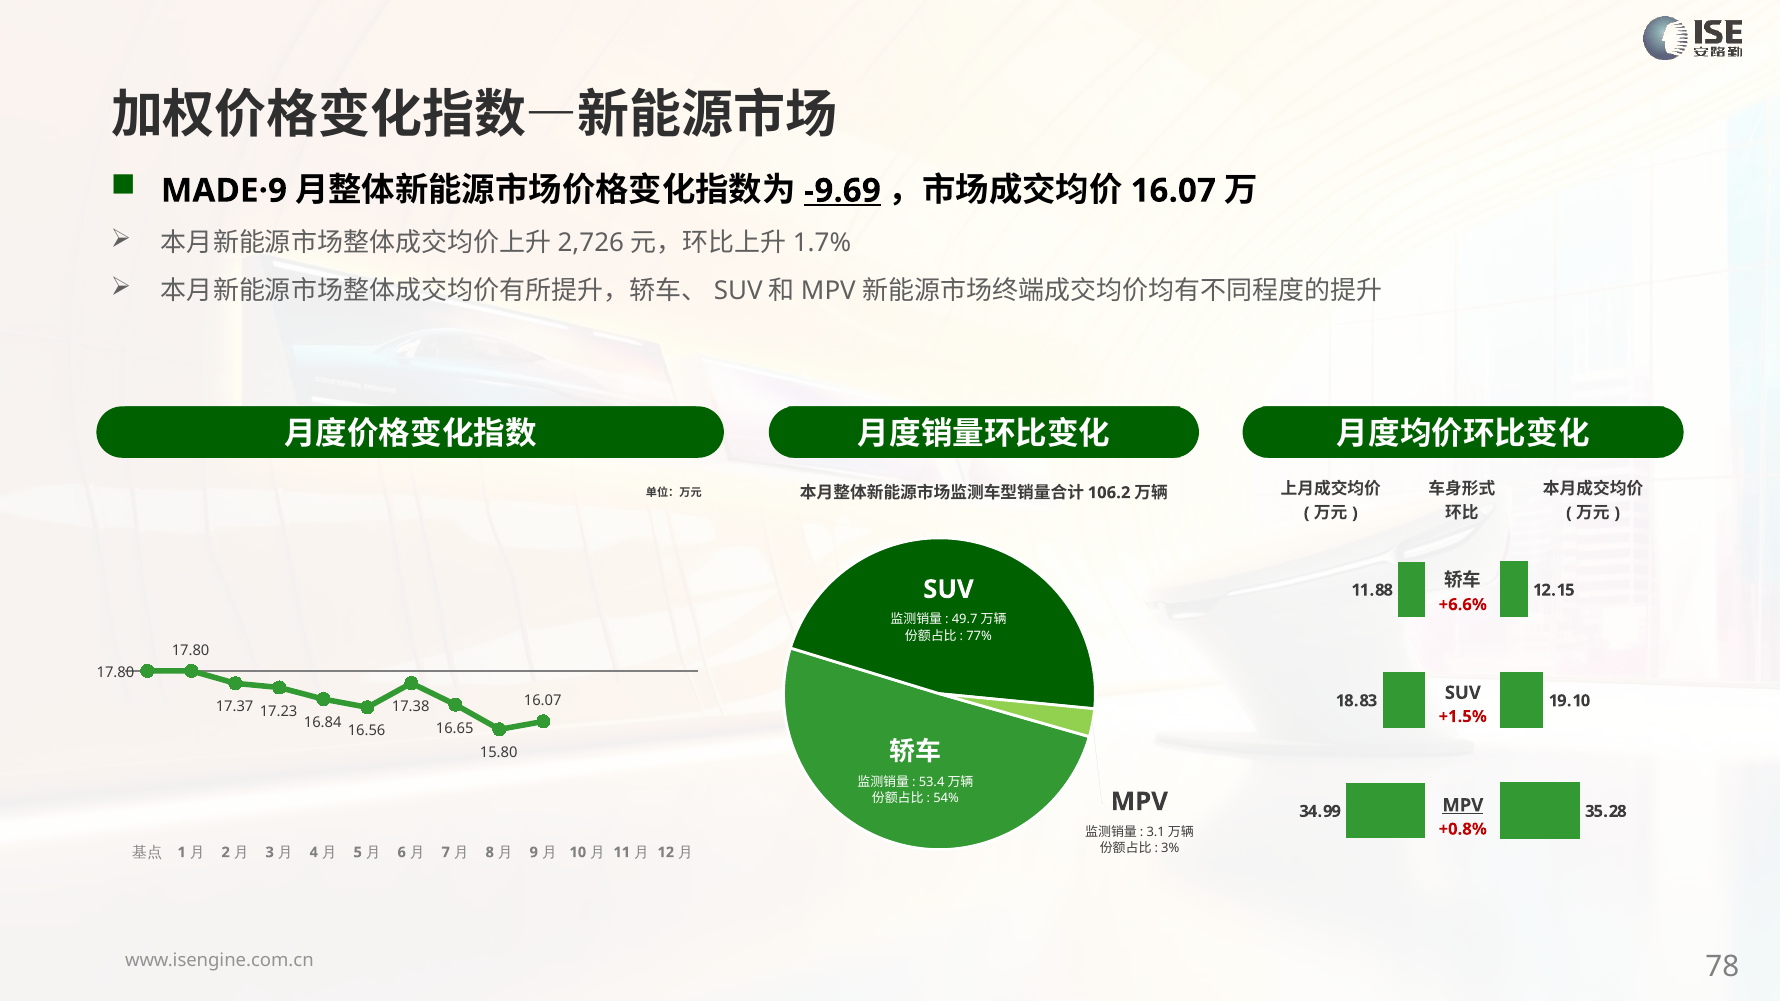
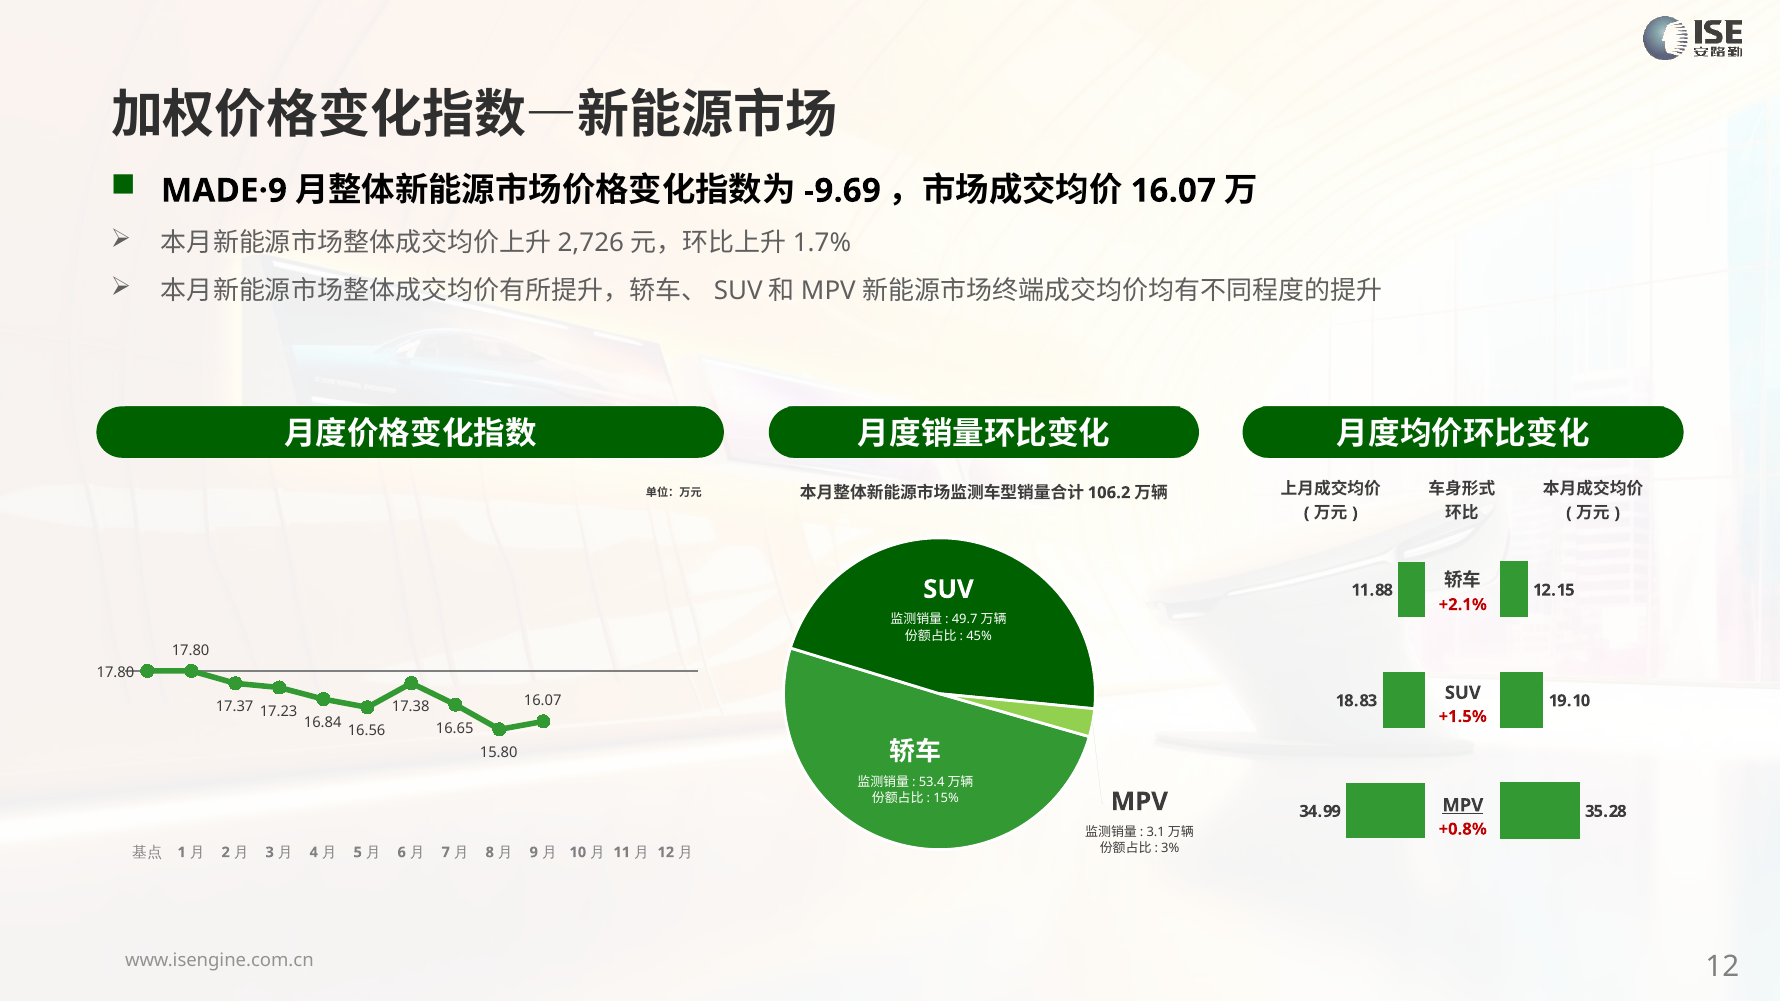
-9.69 underline: present -> none
+6.6%: +6.6% -> +2.1%
77%: 77% -> 45%
54%: 54% -> 15%
78 at (1722, 967): 78 -> 12
